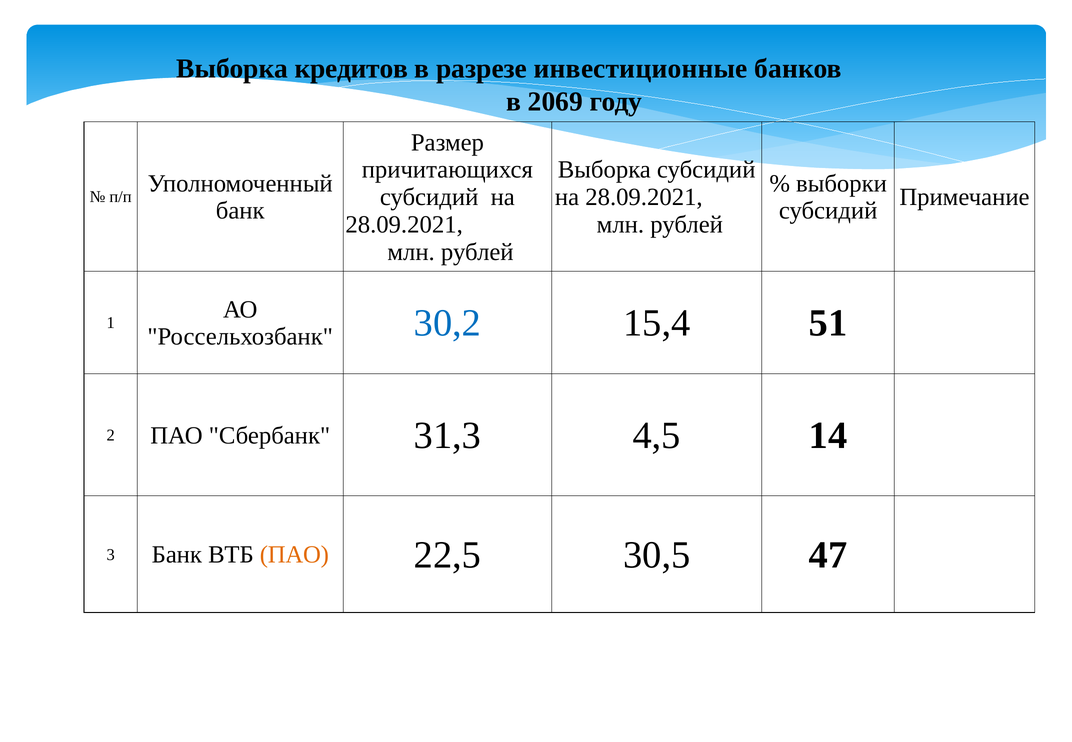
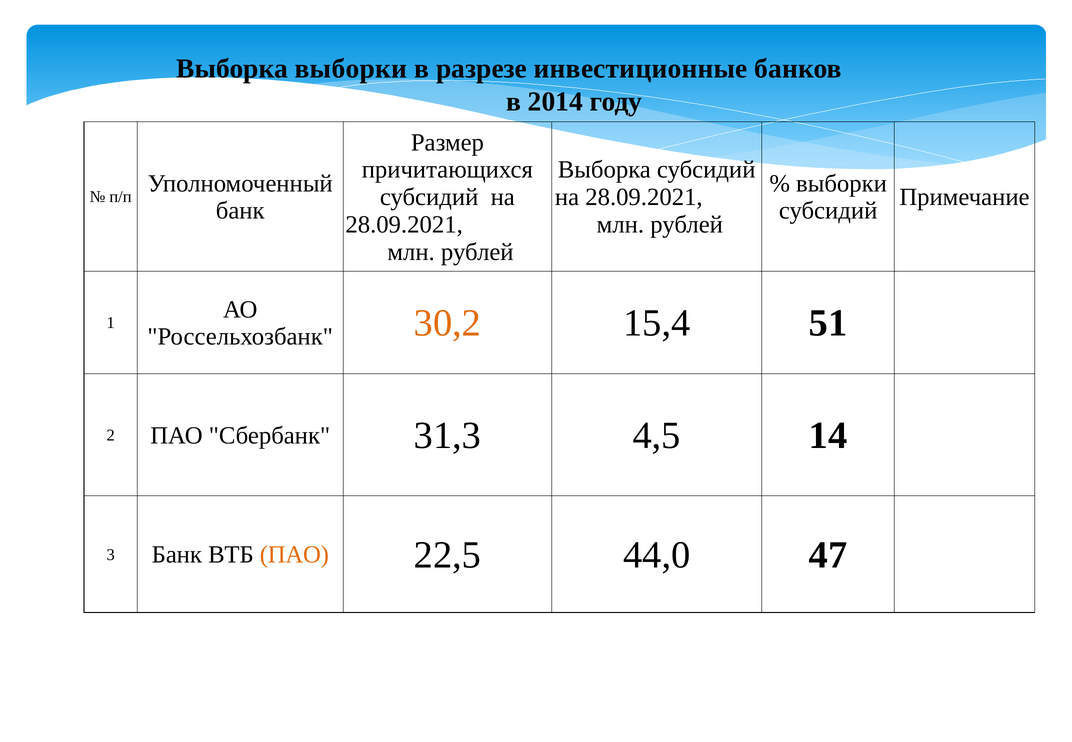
Выборка кредитов: кредитов -> выборки
2069: 2069 -> 2014
30,2 colour: blue -> orange
30,5: 30,5 -> 44,0
